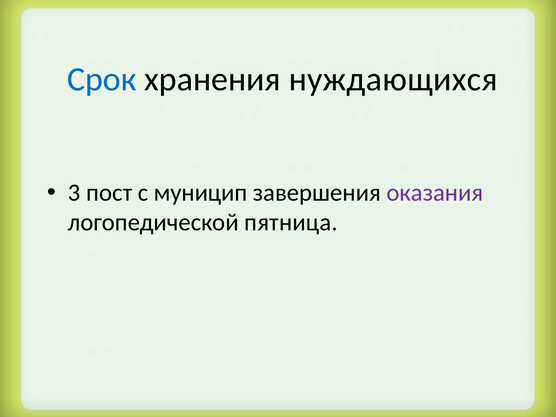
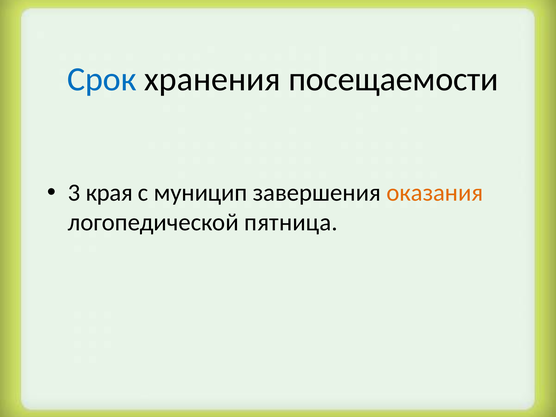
нуждающихся: нуждающихся -> посещаемости
пост: пост -> края
оказания colour: purple -> orange
